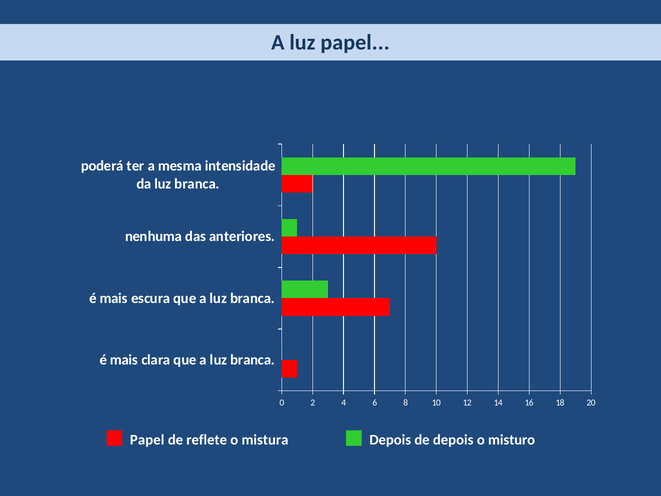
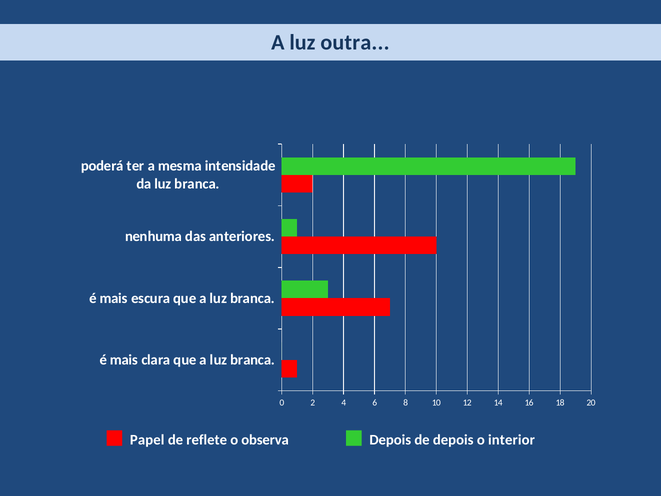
luz papel: papel -> outra
mistura: mistura -> observa
misturo: misturo -> interior
